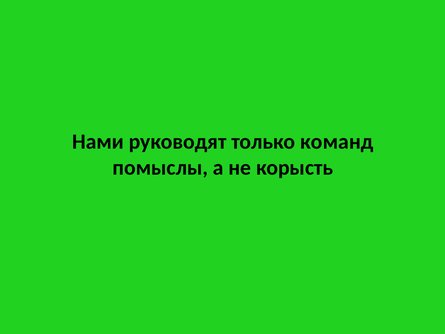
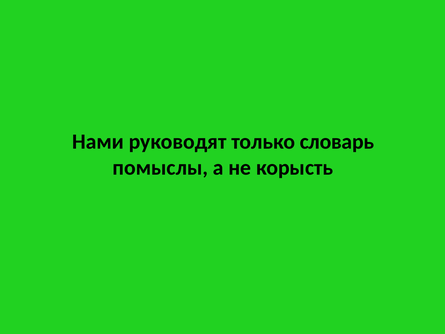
команд: команд -> словарь
